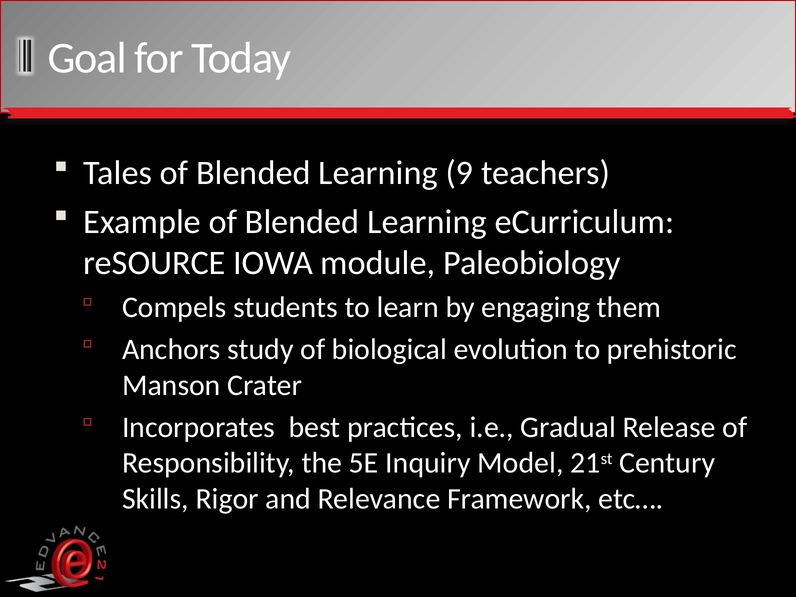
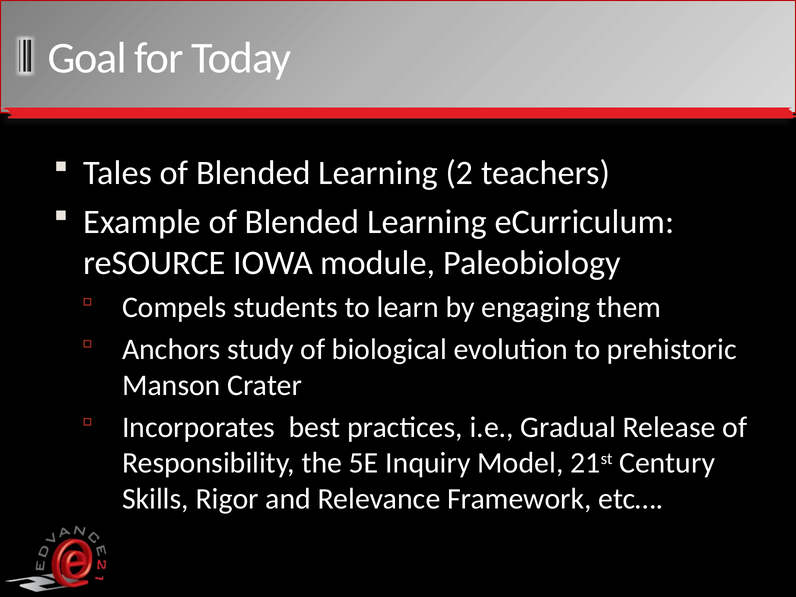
9: 9 -> 2
